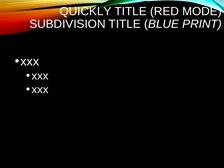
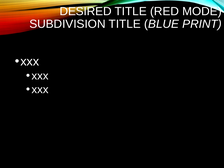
QUICKLY: QUICKLY -> DESIRED
